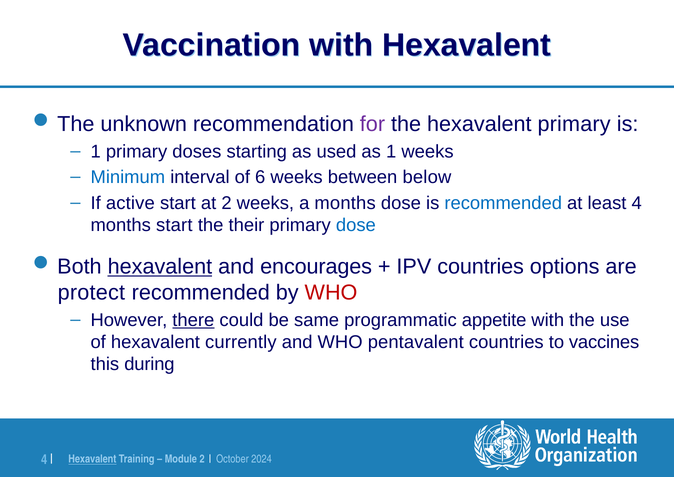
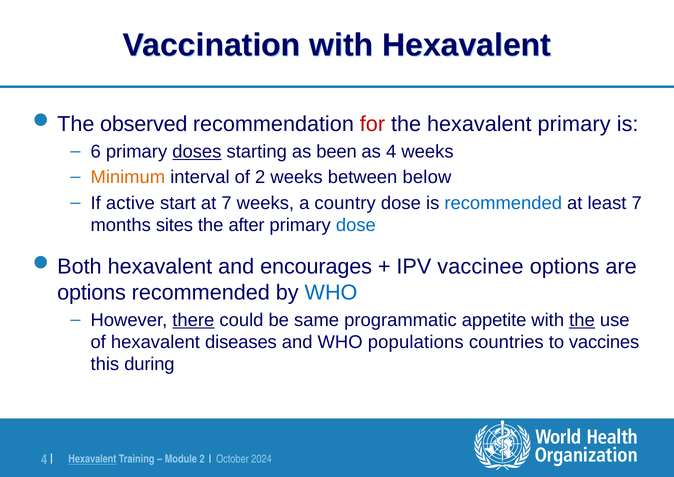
unknown: unknown -> observed
for colour: purple -> red
1 at (96, 151): 1 -> 6
doses underline: none -> present
used: used -> been
as 1: 1 -> 4
Minimum colour: blue -> orange
of 6: 6 -> 2
at 2: 2 -> 7
a months: months -> country
least 4: 4 -> 7
months start: start -> sites
their: their -> after
hexavalent at (160, 266) underline: present -> none
IPV countries: countries -> vaccinee
protect at (91, 292): protect -> options
WHO at (331, 292) colour: red -> blue
the at (582, 320) underline: none -> present
currently: currently -> diseases
pentavalent: pentavalent -> populations
